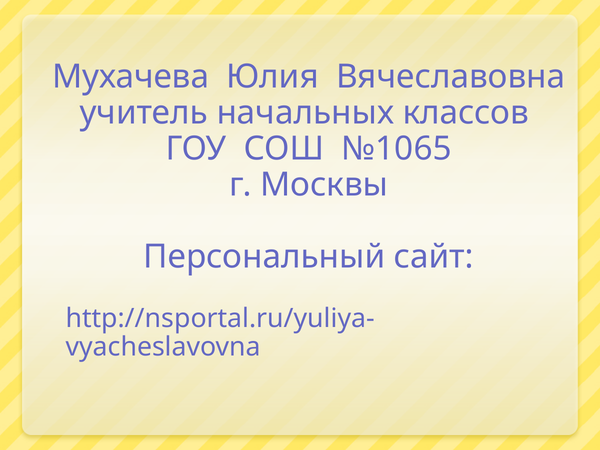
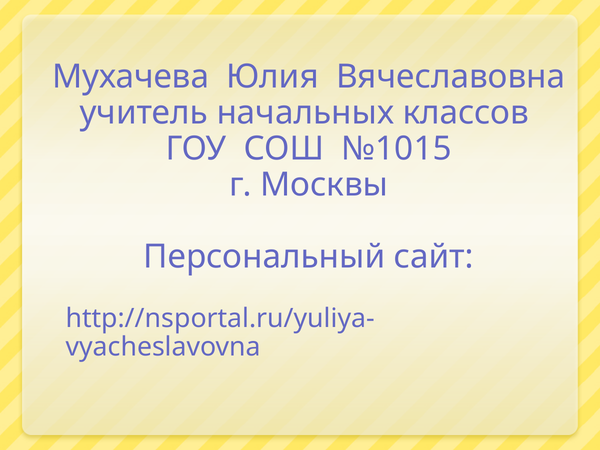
№1065: №1065 -> №1015
